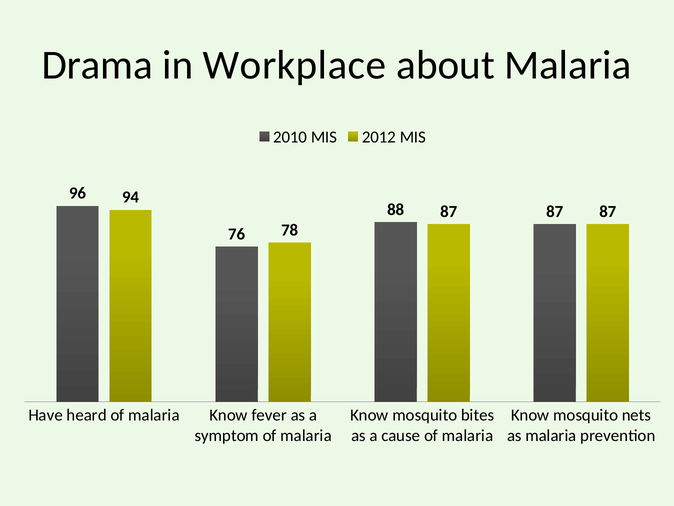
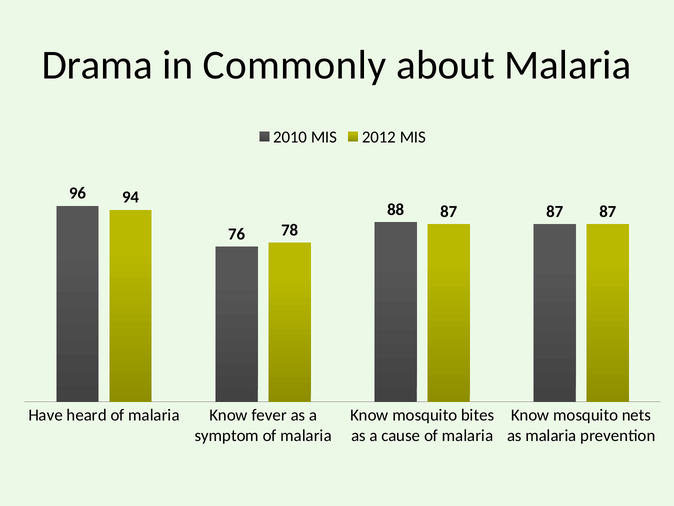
Workplace: Workplace -> Commonly
